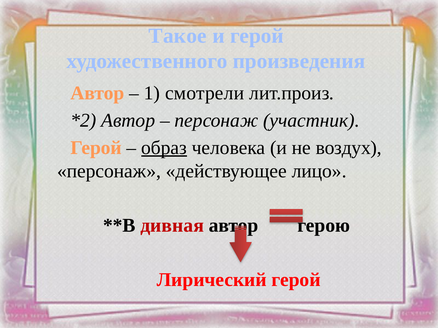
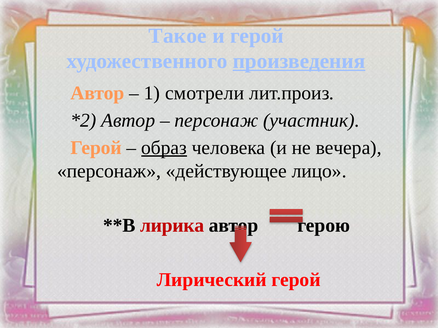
произведения underline: none -> present
воздух: воздух -> вечера
дивная: дивная -> лирика
